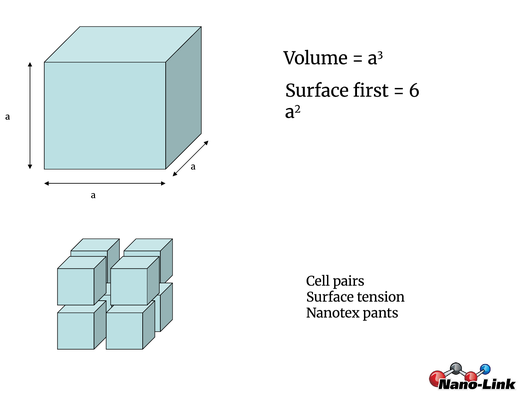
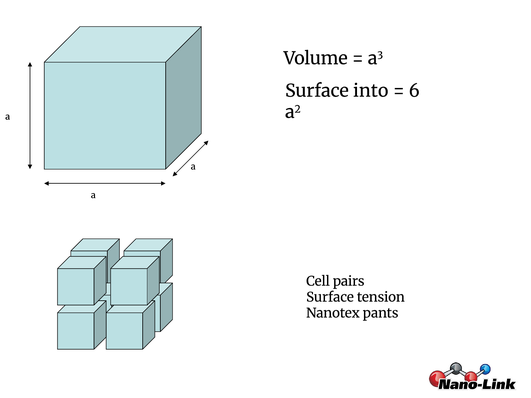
first: first -> into
